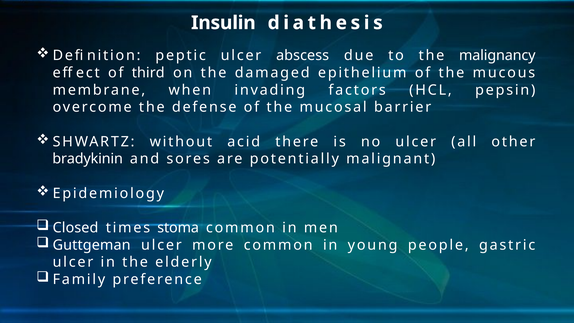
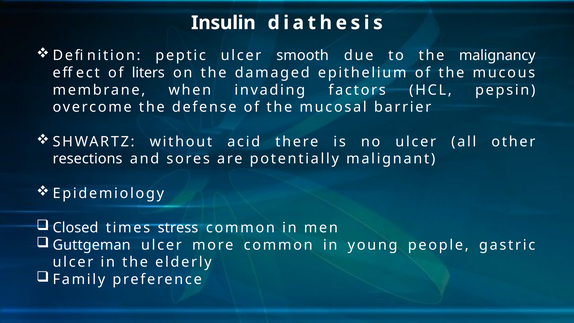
abscess: abscess -> smooth
third: third -> liters
bradykinin: bradykinin -> resections
stoma: stoma -> stress
